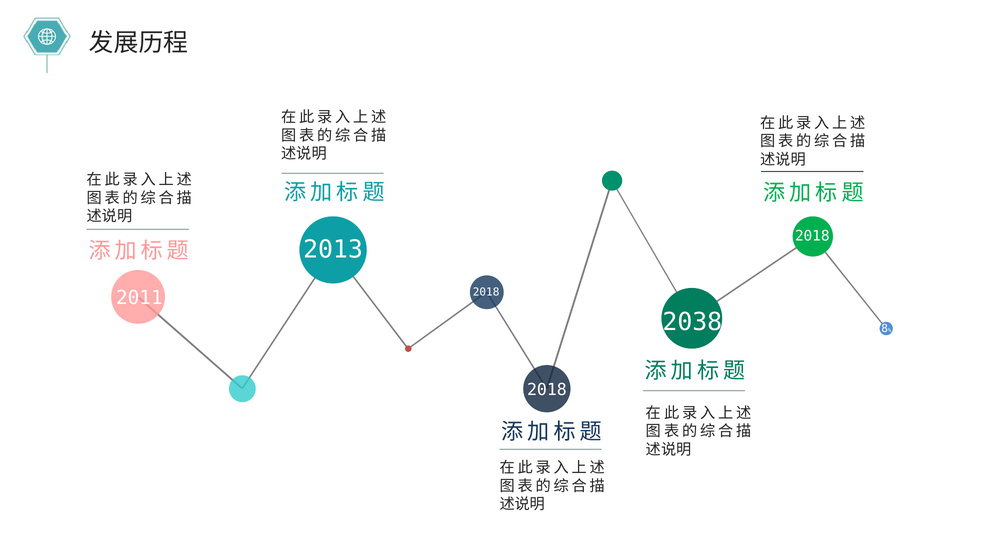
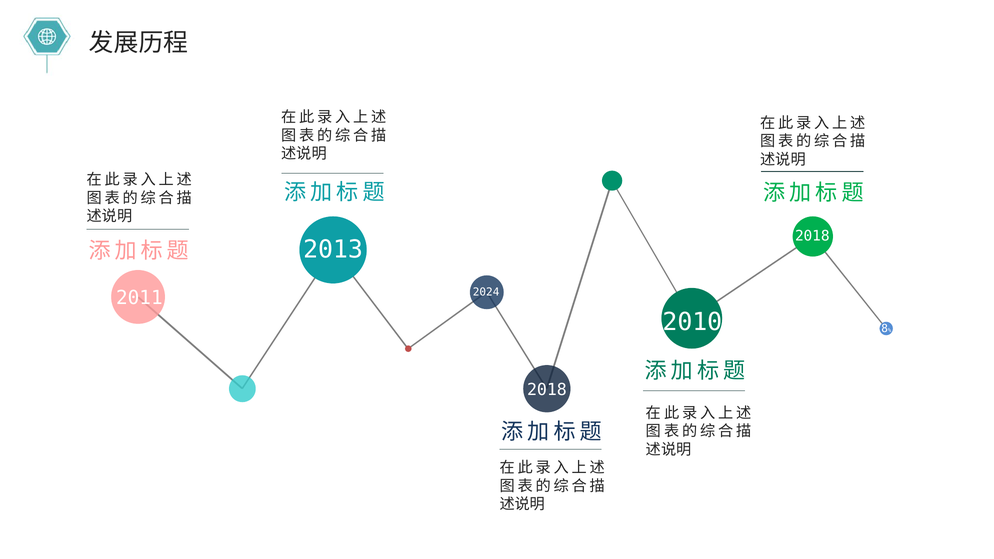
2018 at (486, 292): 2018 -> 2024
2038: 2038 -> 2010
